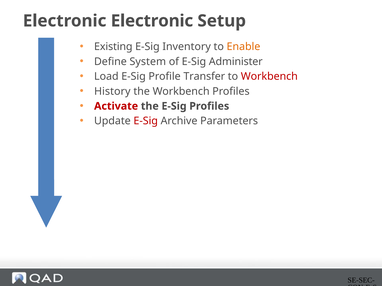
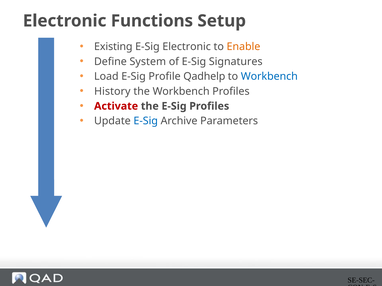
Electronic Electronic: Electronic -> Functions
E-Sig Inventory: Inventory -> Electronic
Administer: Administer -> Signatures
Transfer: Transfer -> Qadhelp
Workbench at (269, 77) colour: red -> blue
E-Sig at (146, 121) colour: red -> blue
